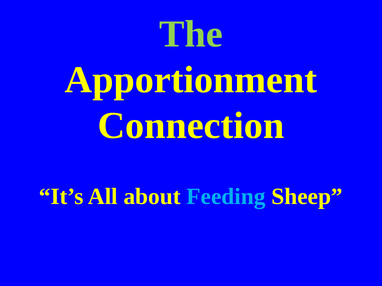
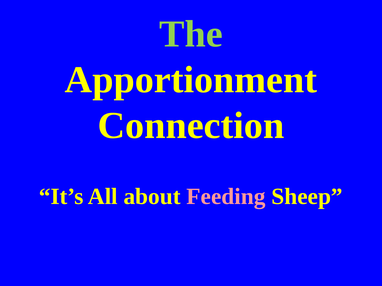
Feeding colour: light blue -> pink
